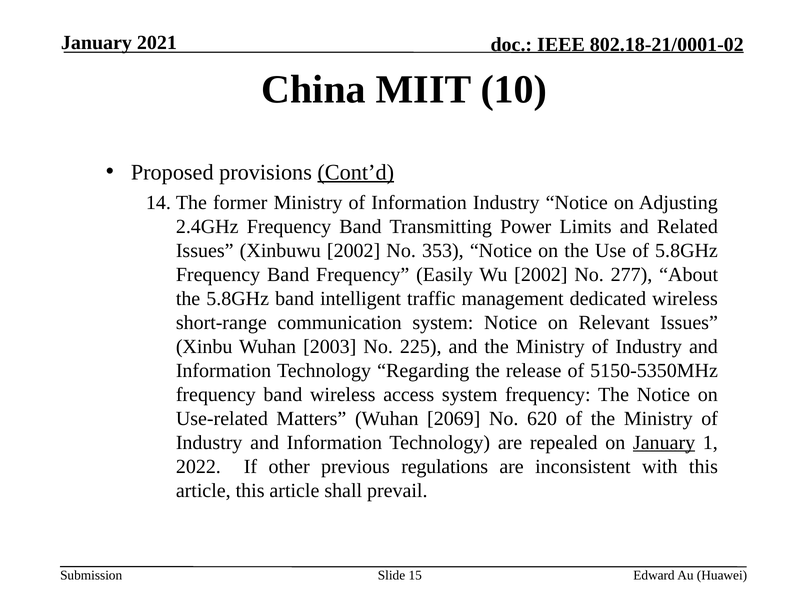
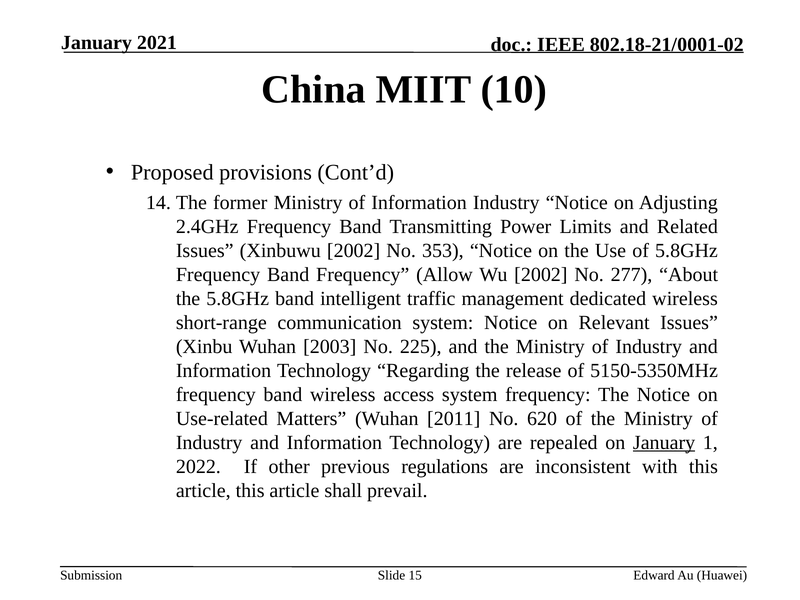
Cont’d underline: present -> none
Easily: Easily -> Allow
2069: 2069 -> 2011
